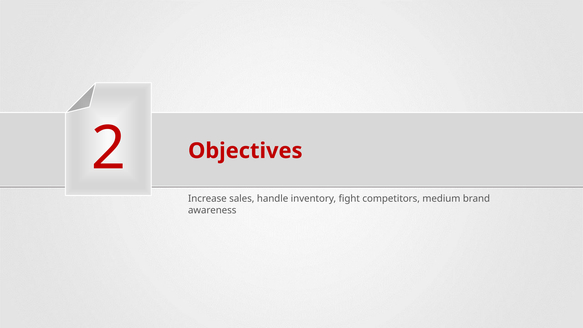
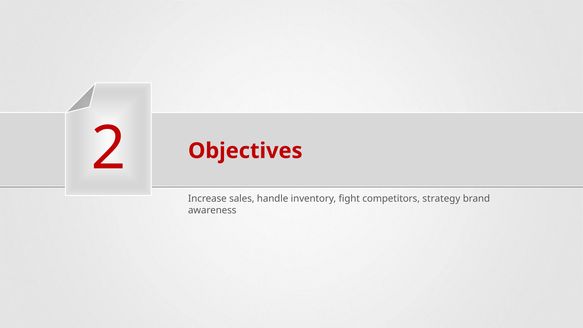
medium: medium -> strategy
